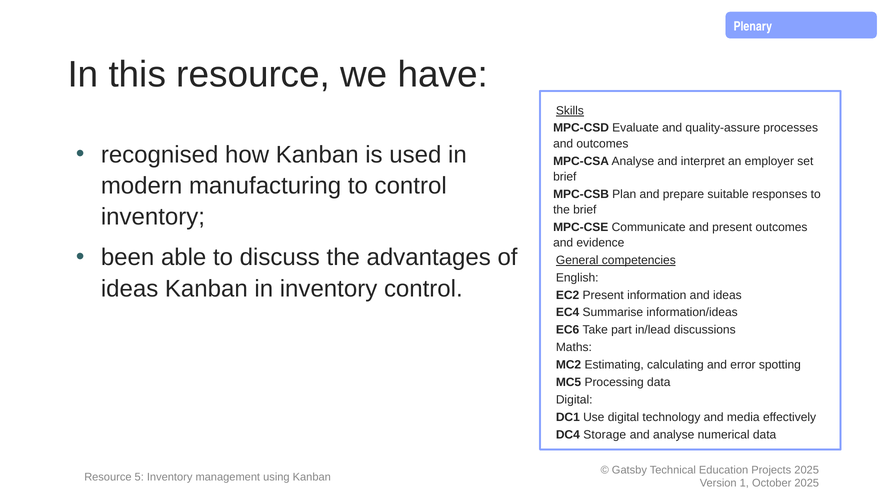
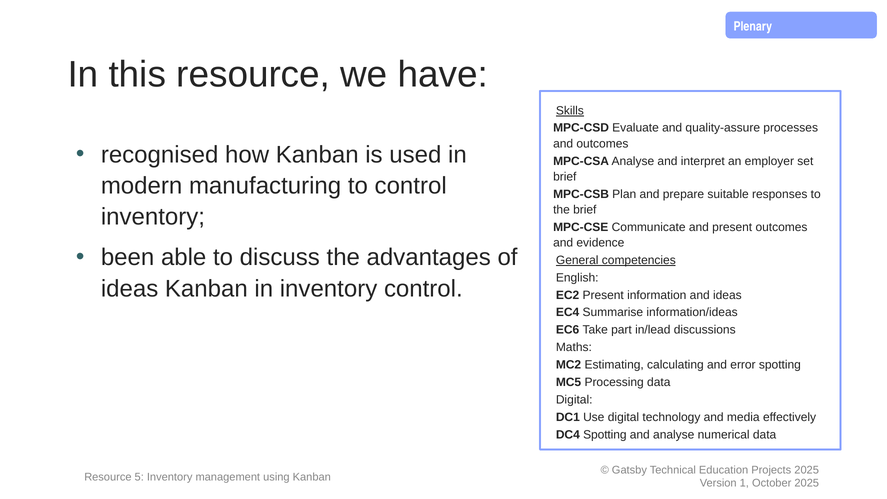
DC4 Storage: Storage -> Spotting
